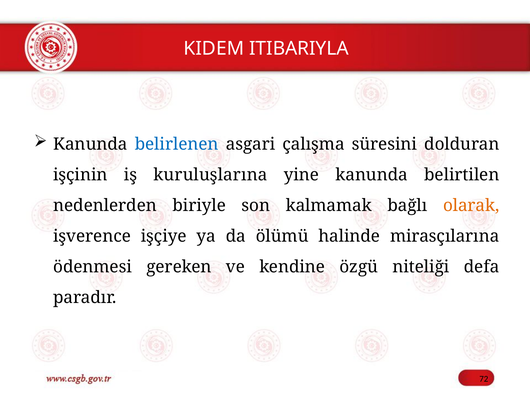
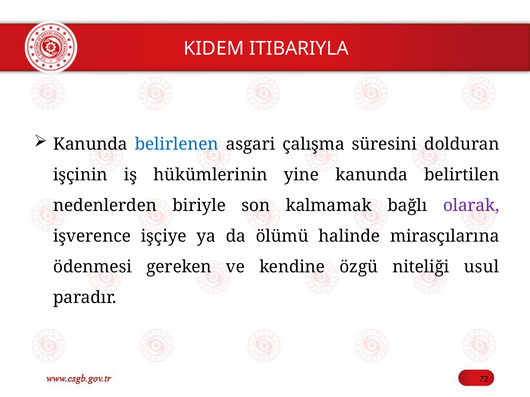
kuruluşlarına: kuruluşlarına -> hükümlerinin
olarak colour: orange -> purple
defa: defa -> usul
